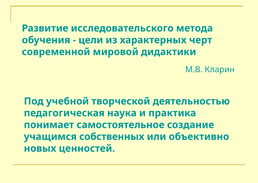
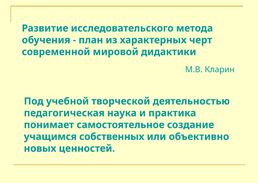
цели: цели -> план
